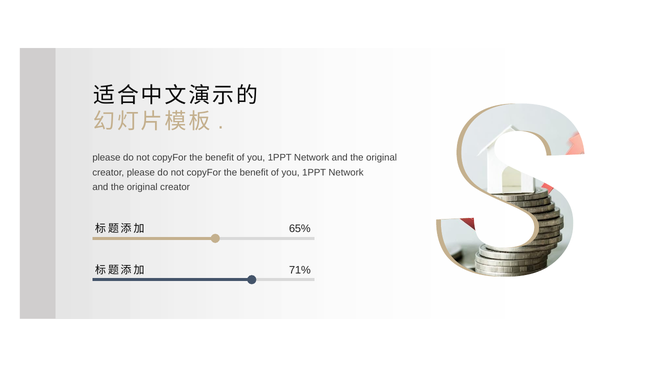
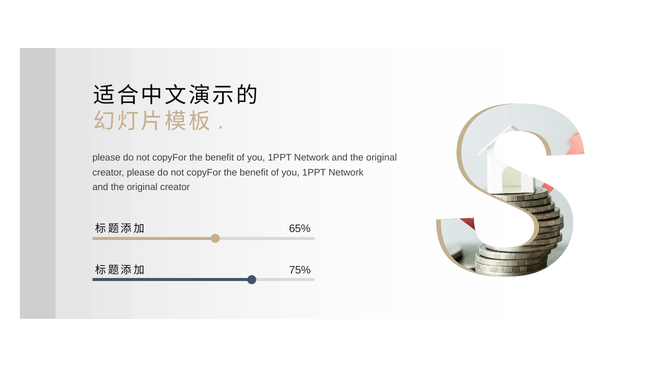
71%: 71% -> 75%
